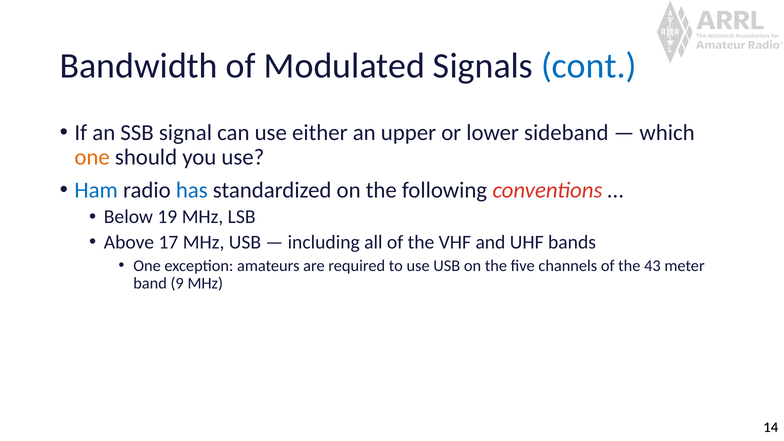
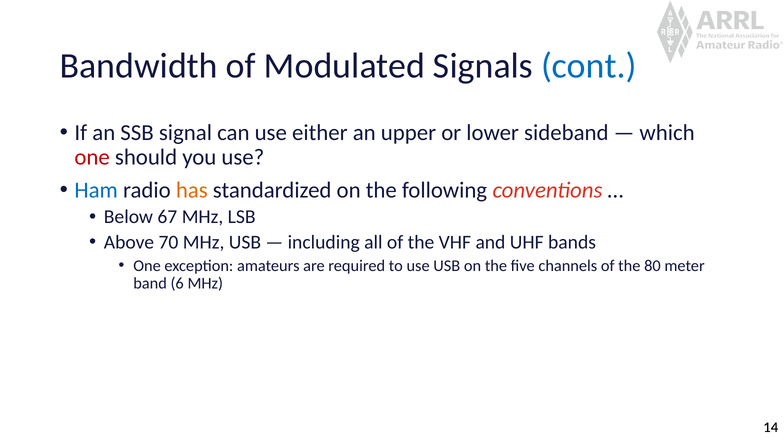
one at (92, 157) colour: orange -> red
has colour: blue -> orange
19: 19 -> 67
17: 17 -> 70
43: 43 -> 80
9: 9 -> 6
